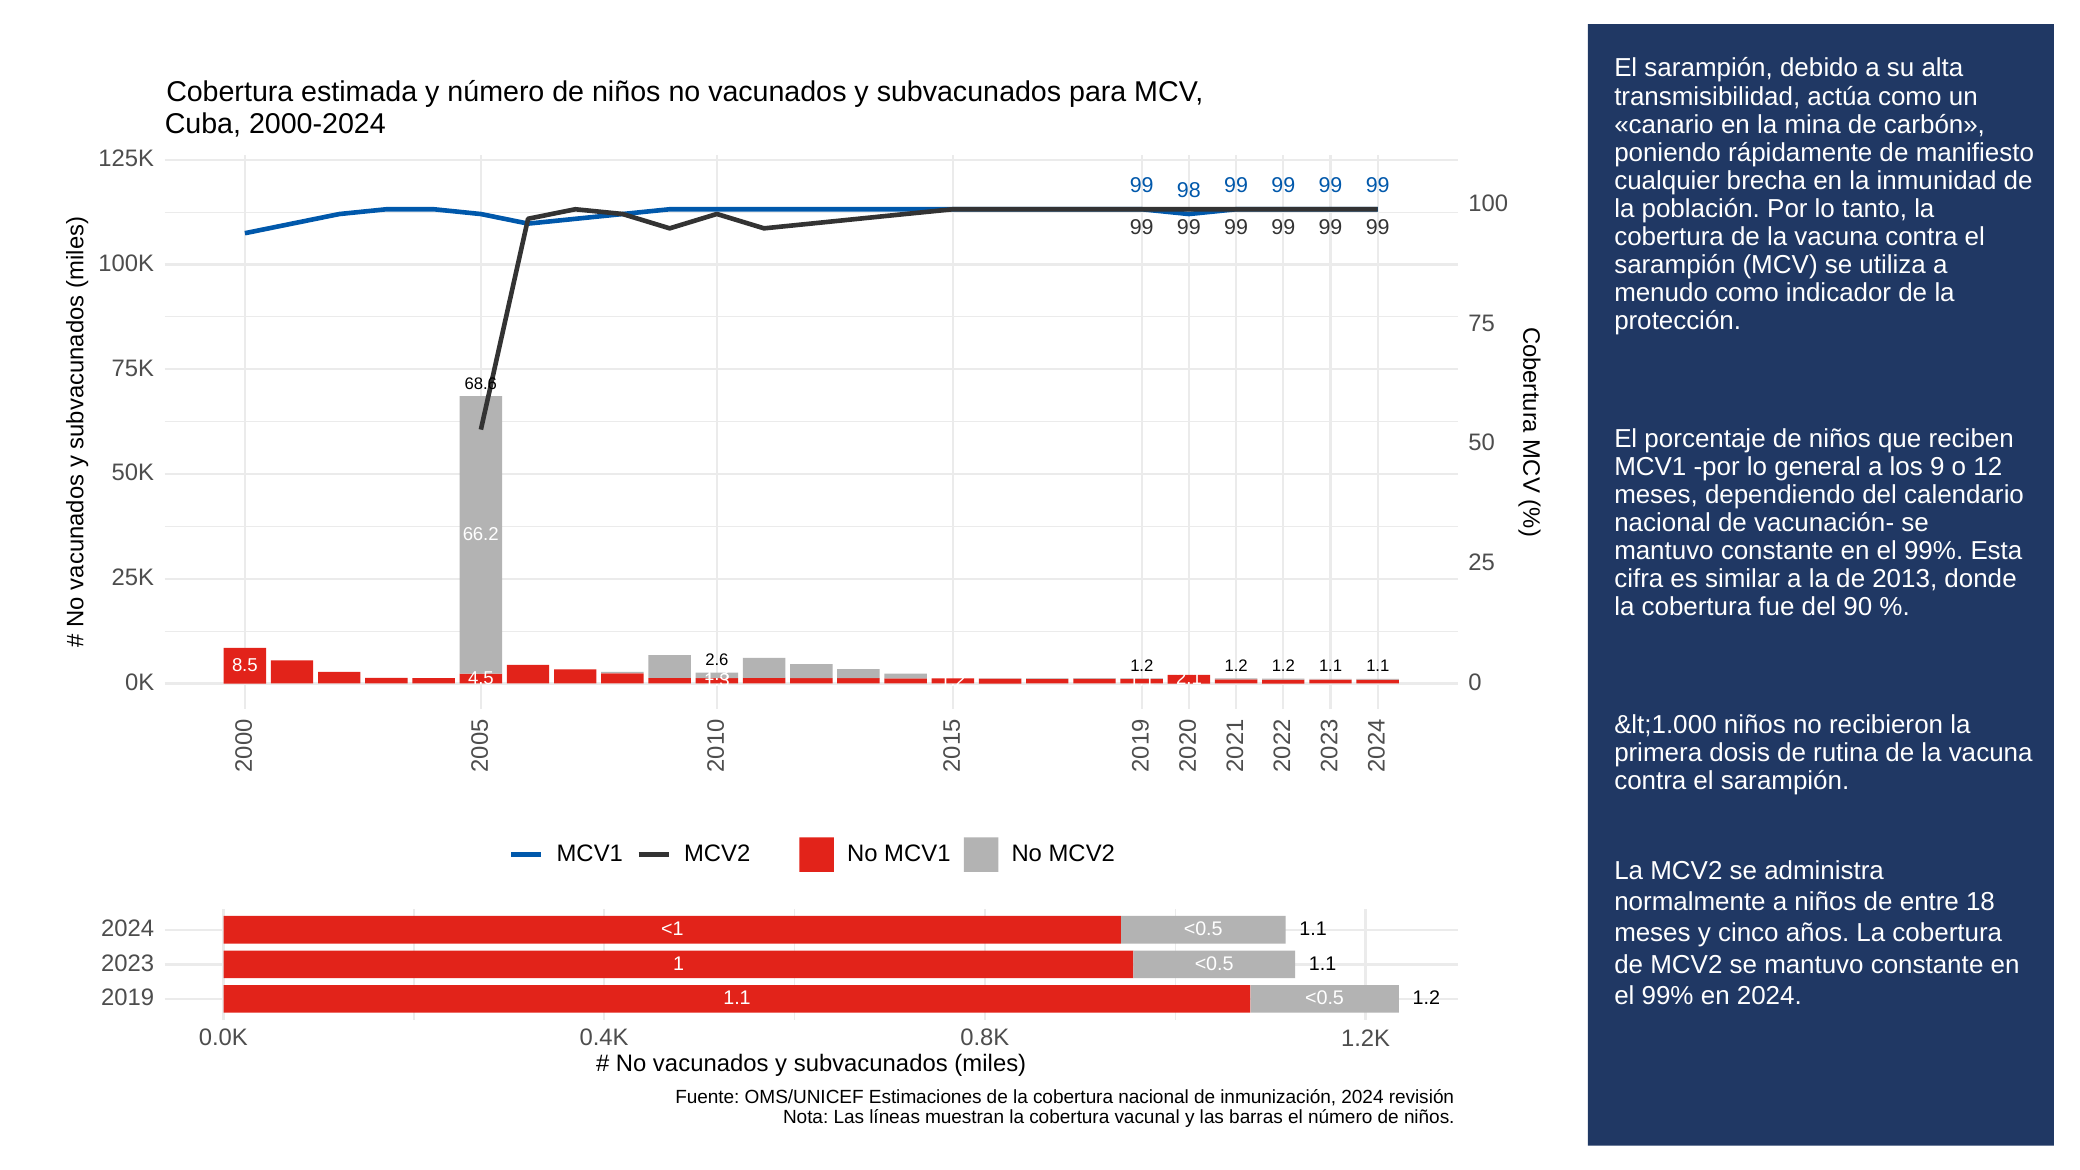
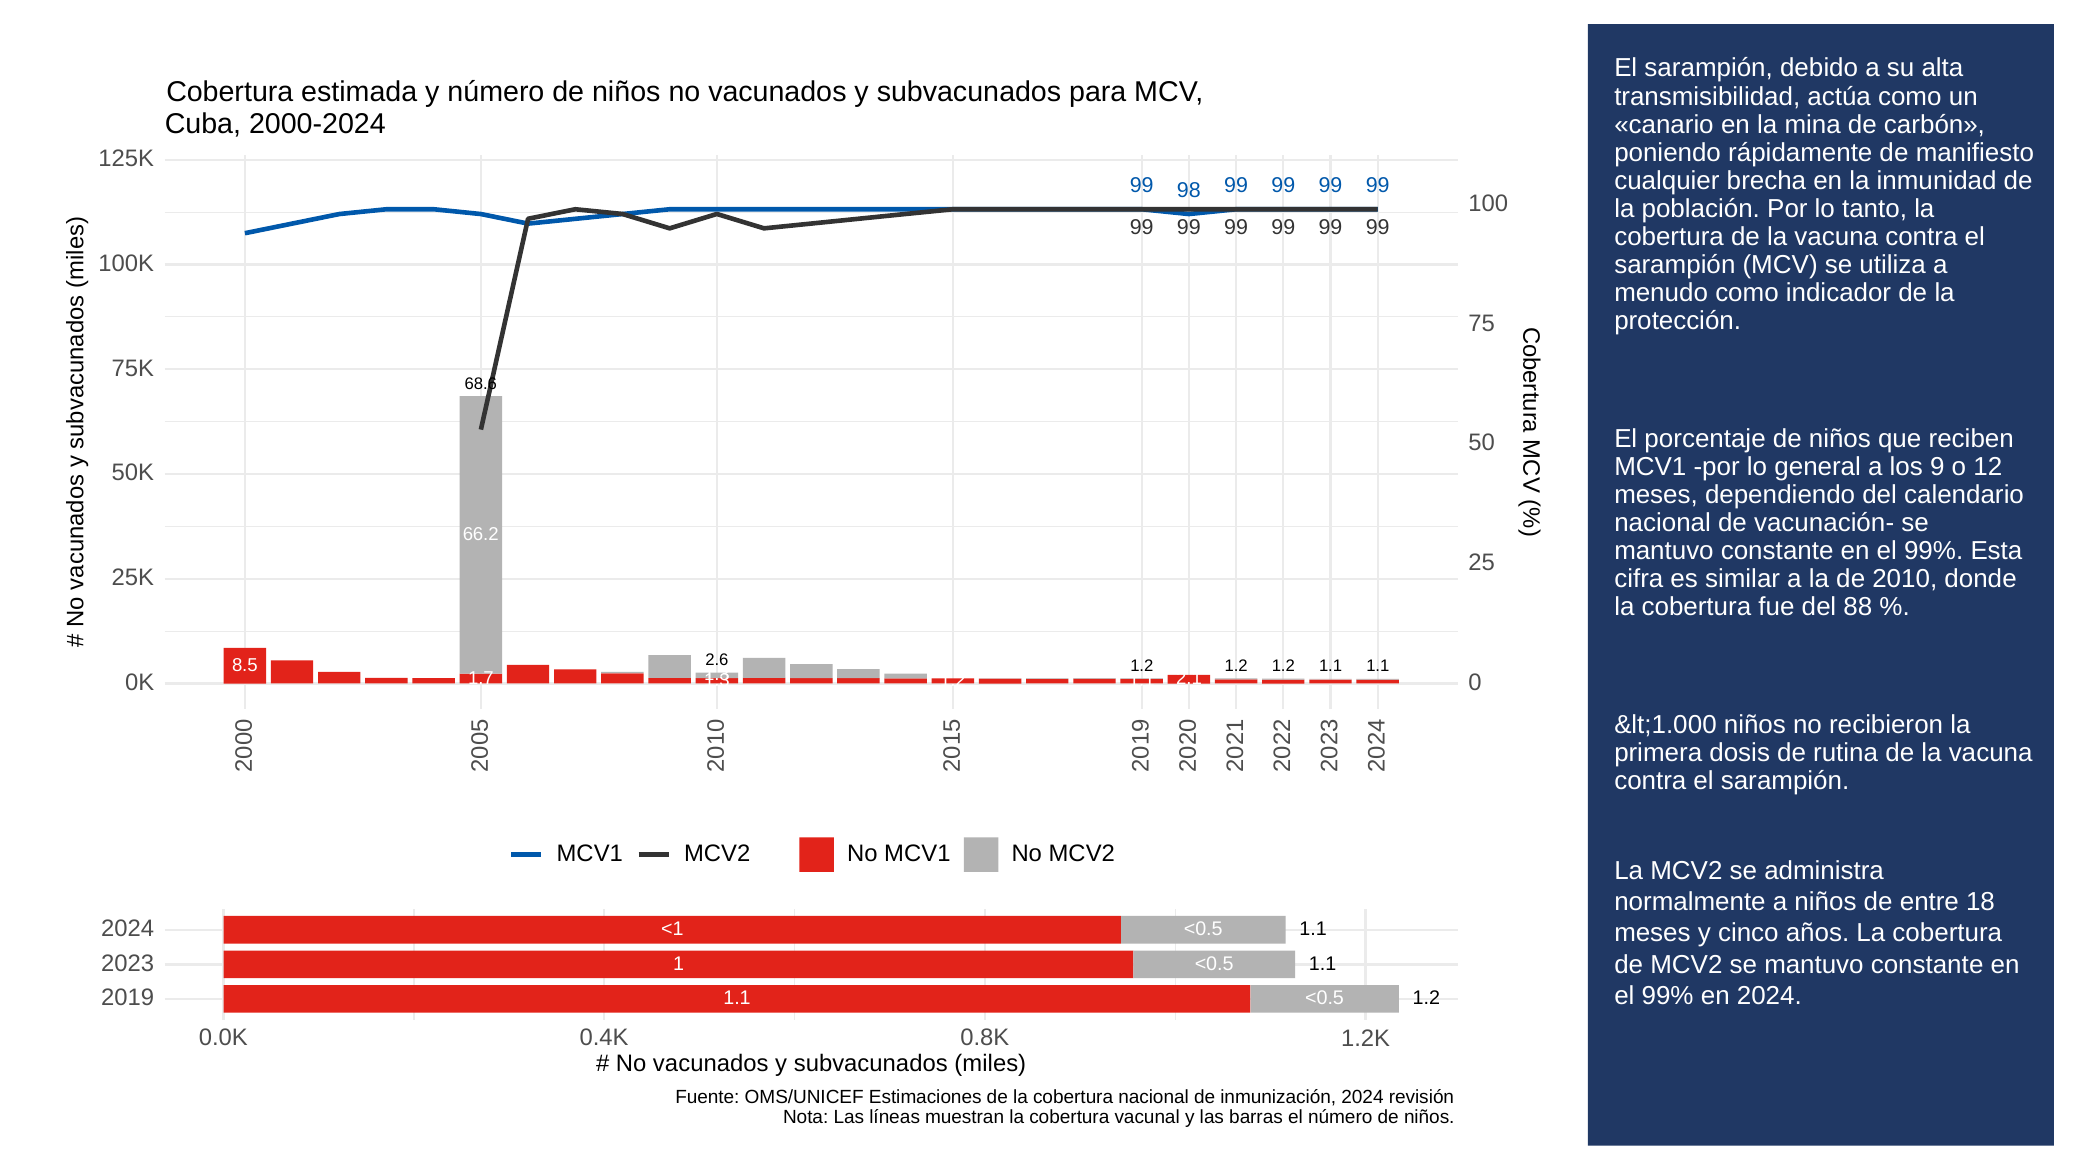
2013: 2013 -> 2010
90: 90 -> 88
4.5: 4.5 -> 1.7
